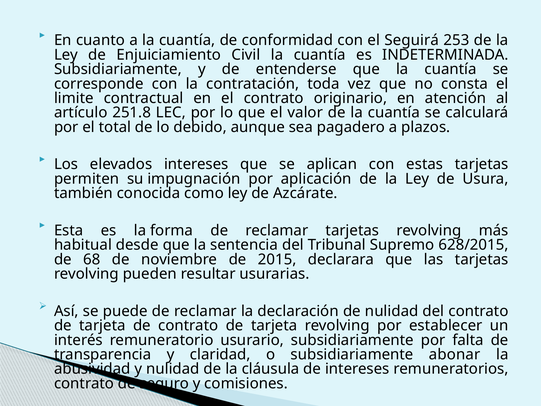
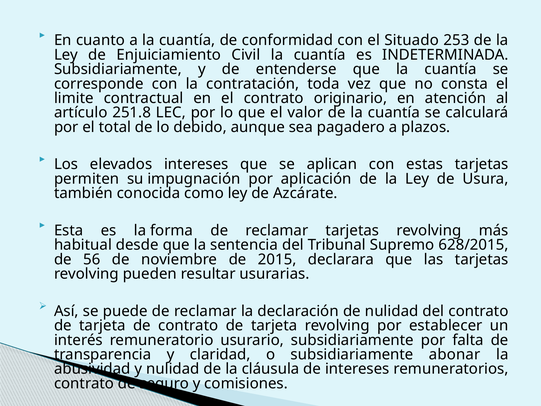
Seguirá: Seguirá -> Situado
68: 68 -> 56
